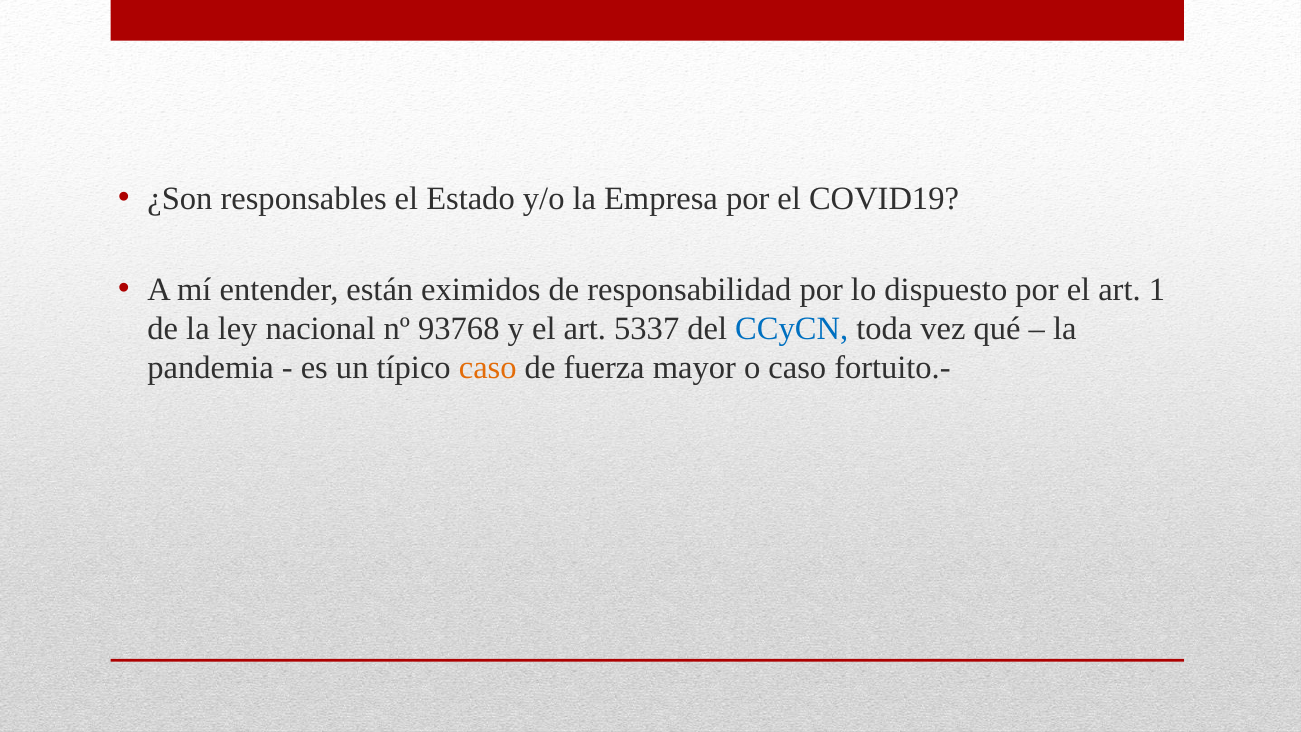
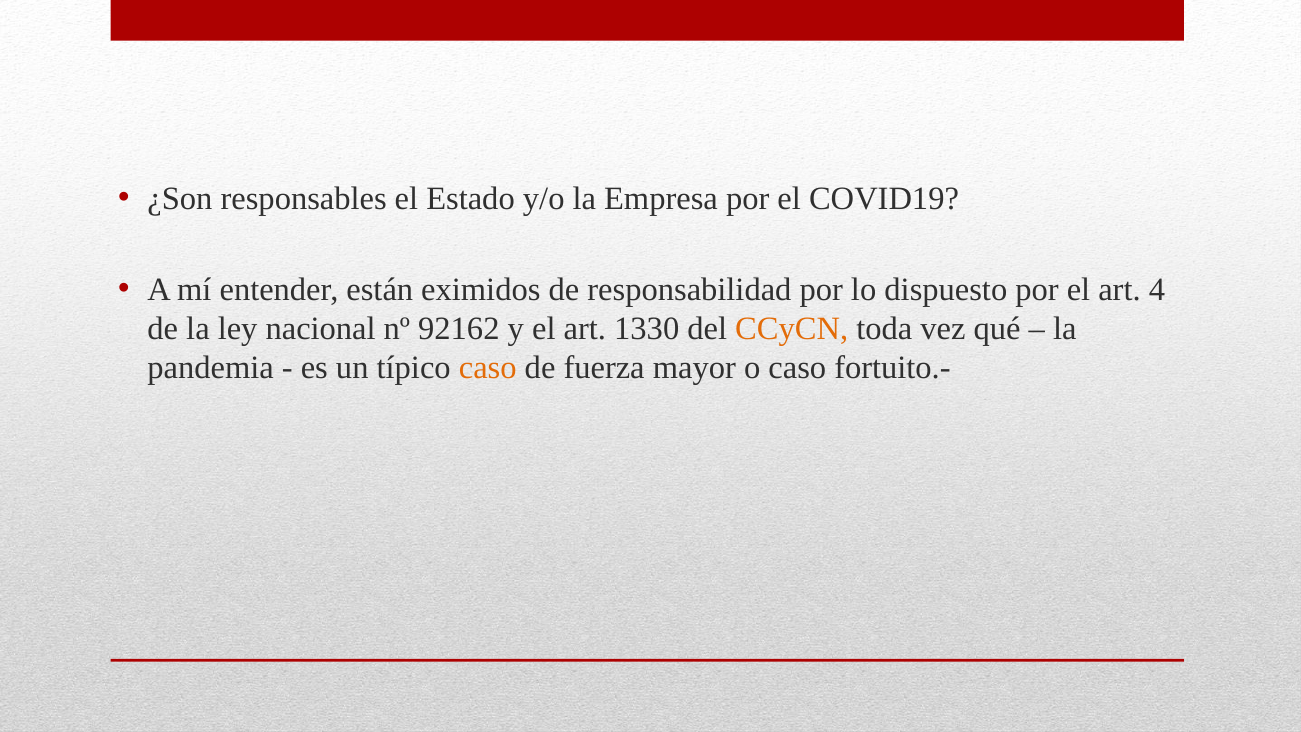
1: 1 -> 4
93768: 93768 -> 92162
5337: 5337 -> 1330
CCyCN colour: blue -> orange
